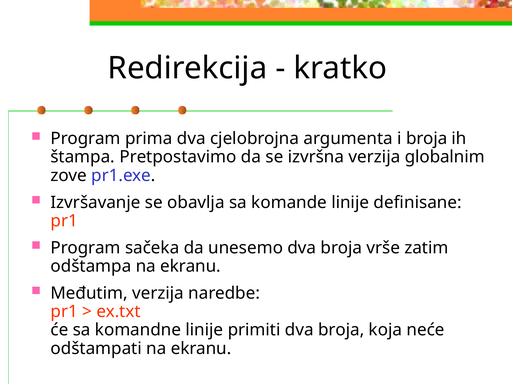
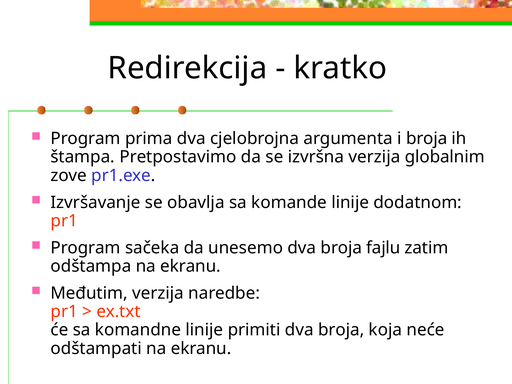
definisane: definisane -> dodatnom
vrše: vrše -> fajlu
